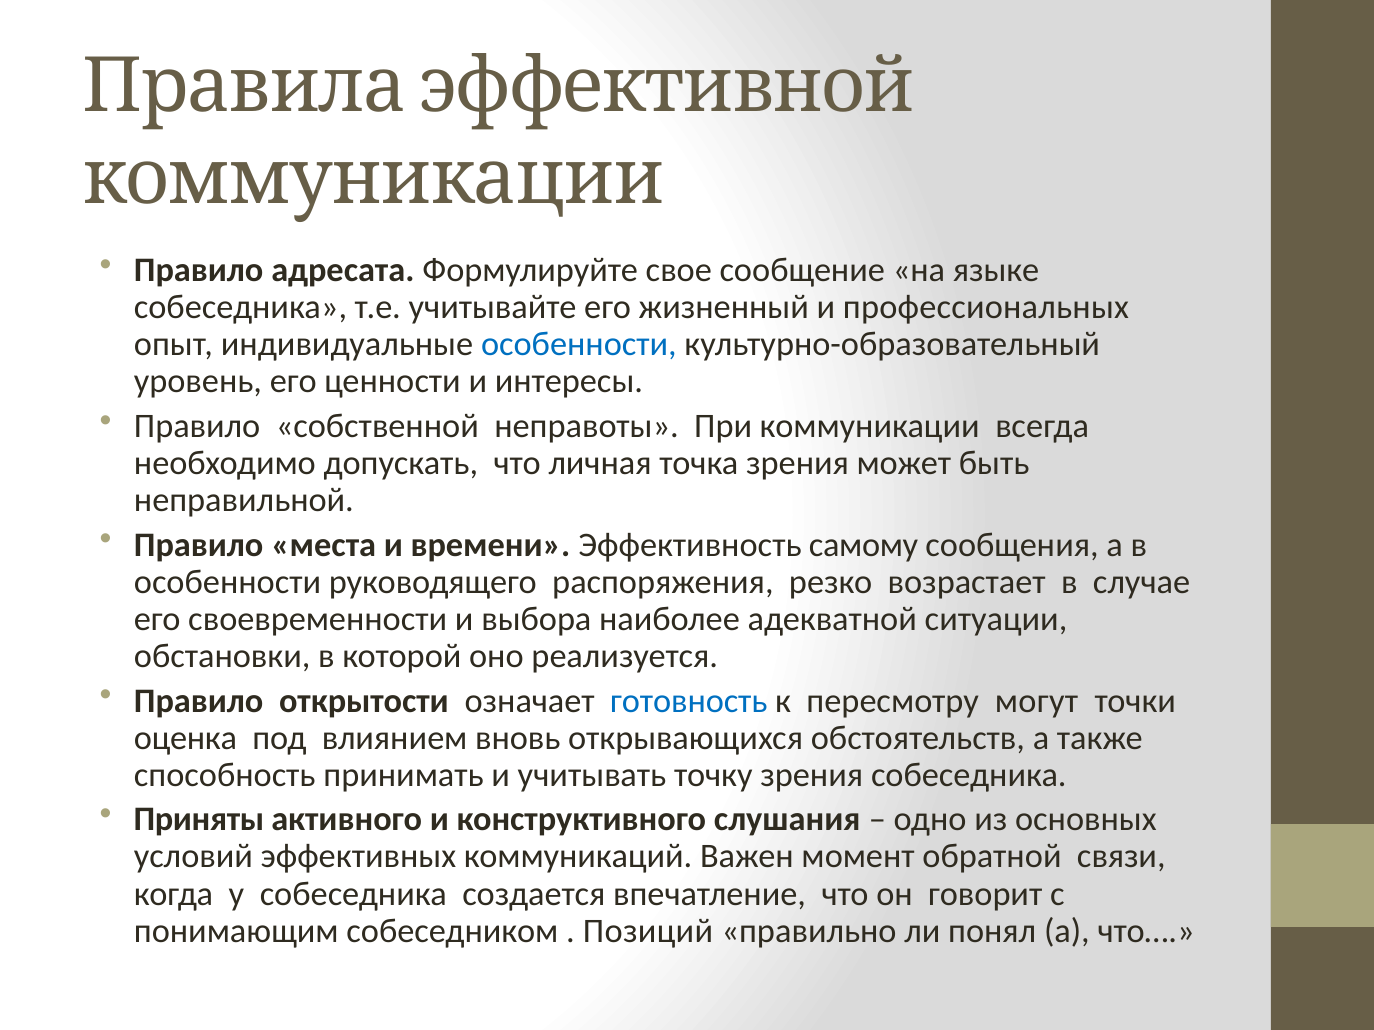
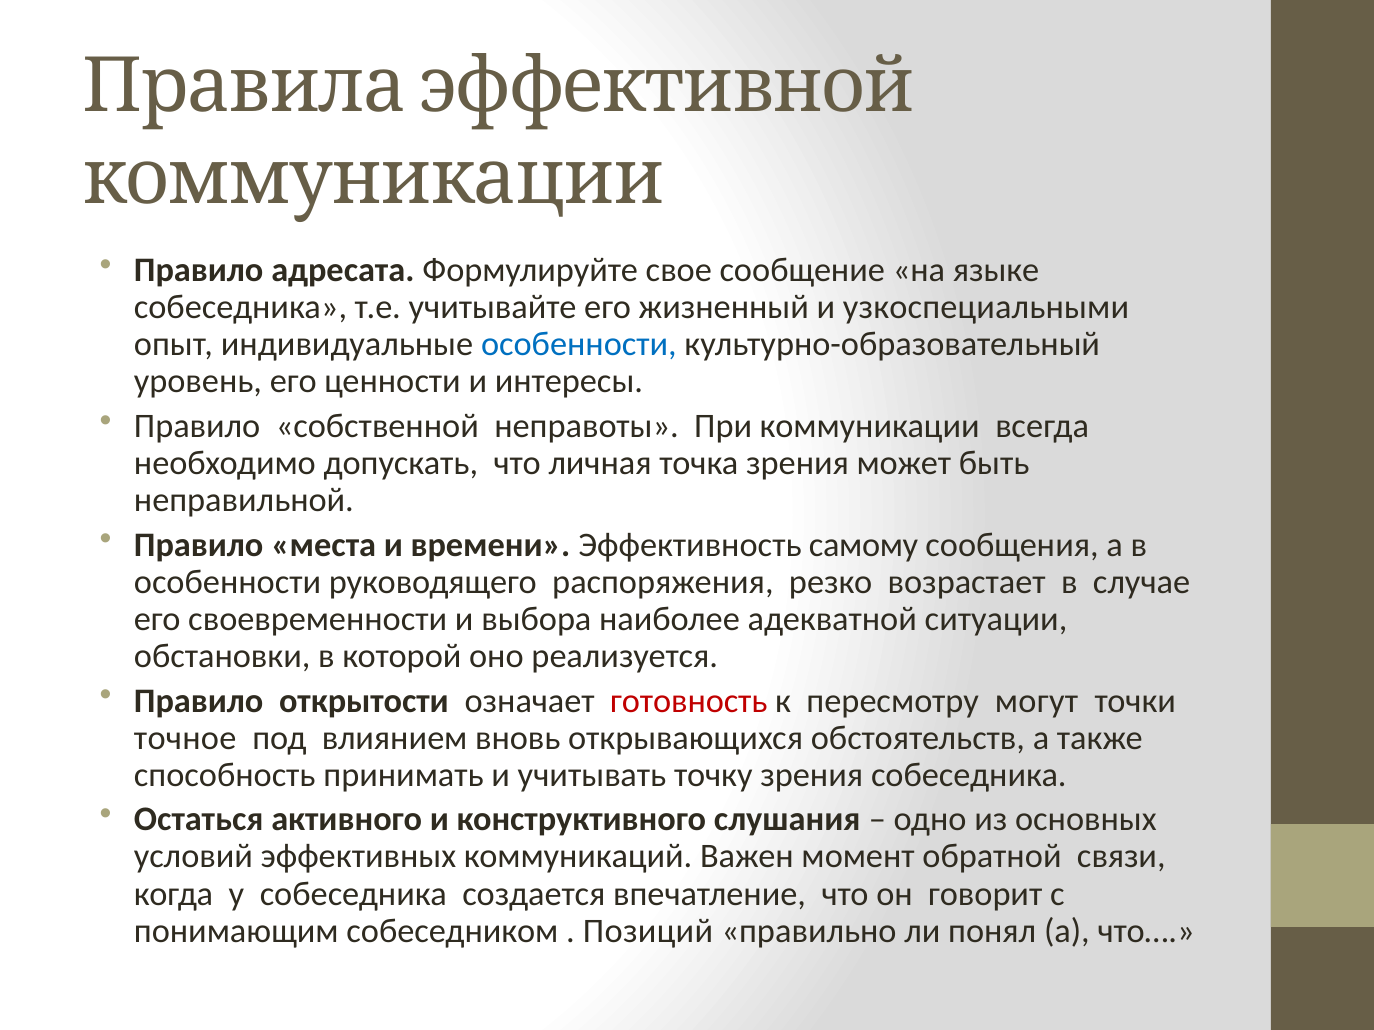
профессиональных: профессиональных -> узкоспециальными
готовность colour: blue -> red
оценка: оценка -> точное
Приняты: Приняты -> Остаться
